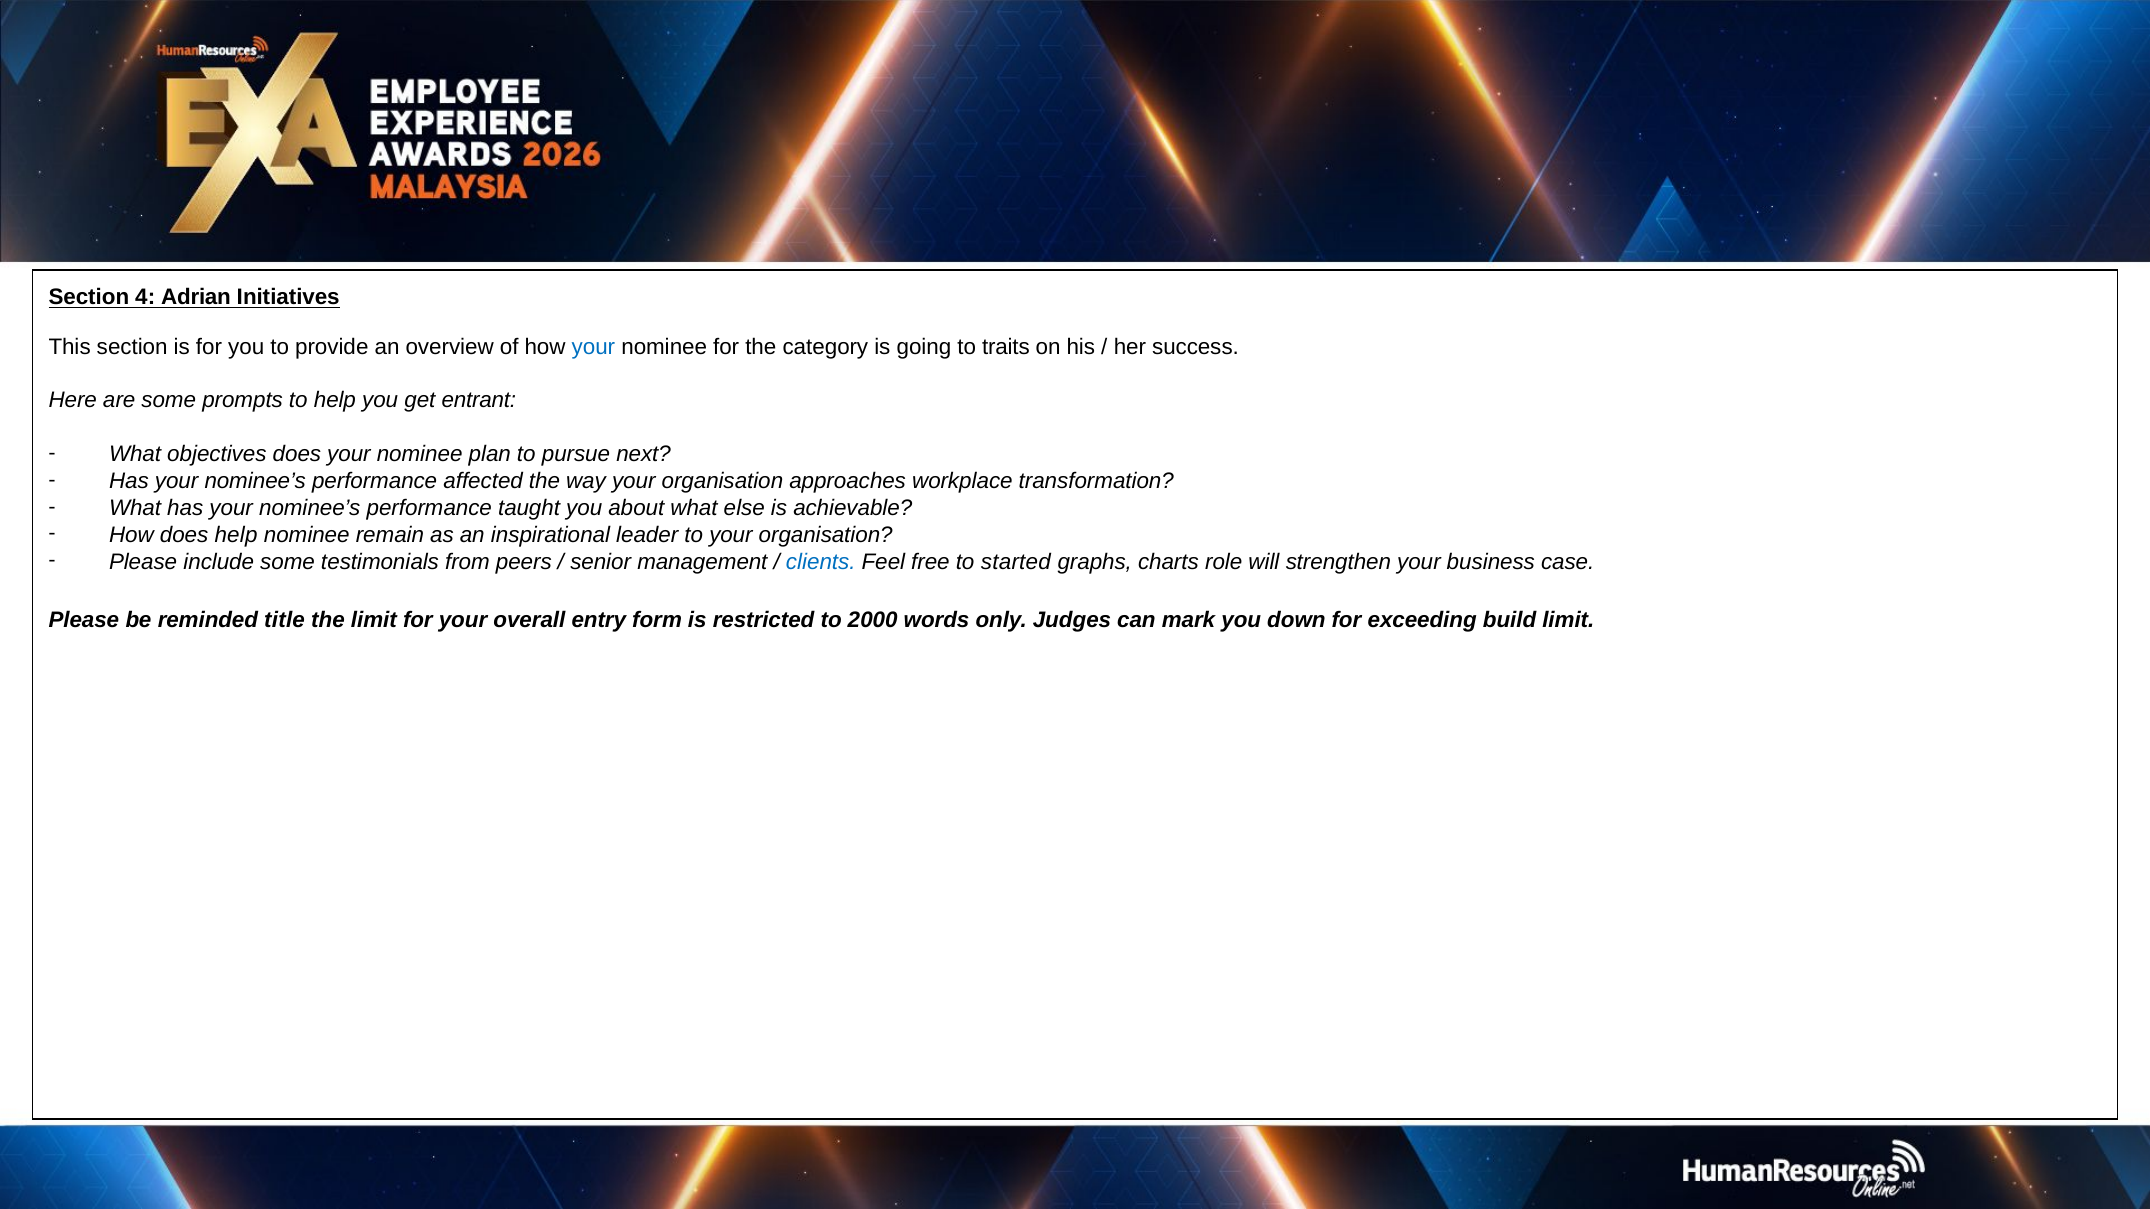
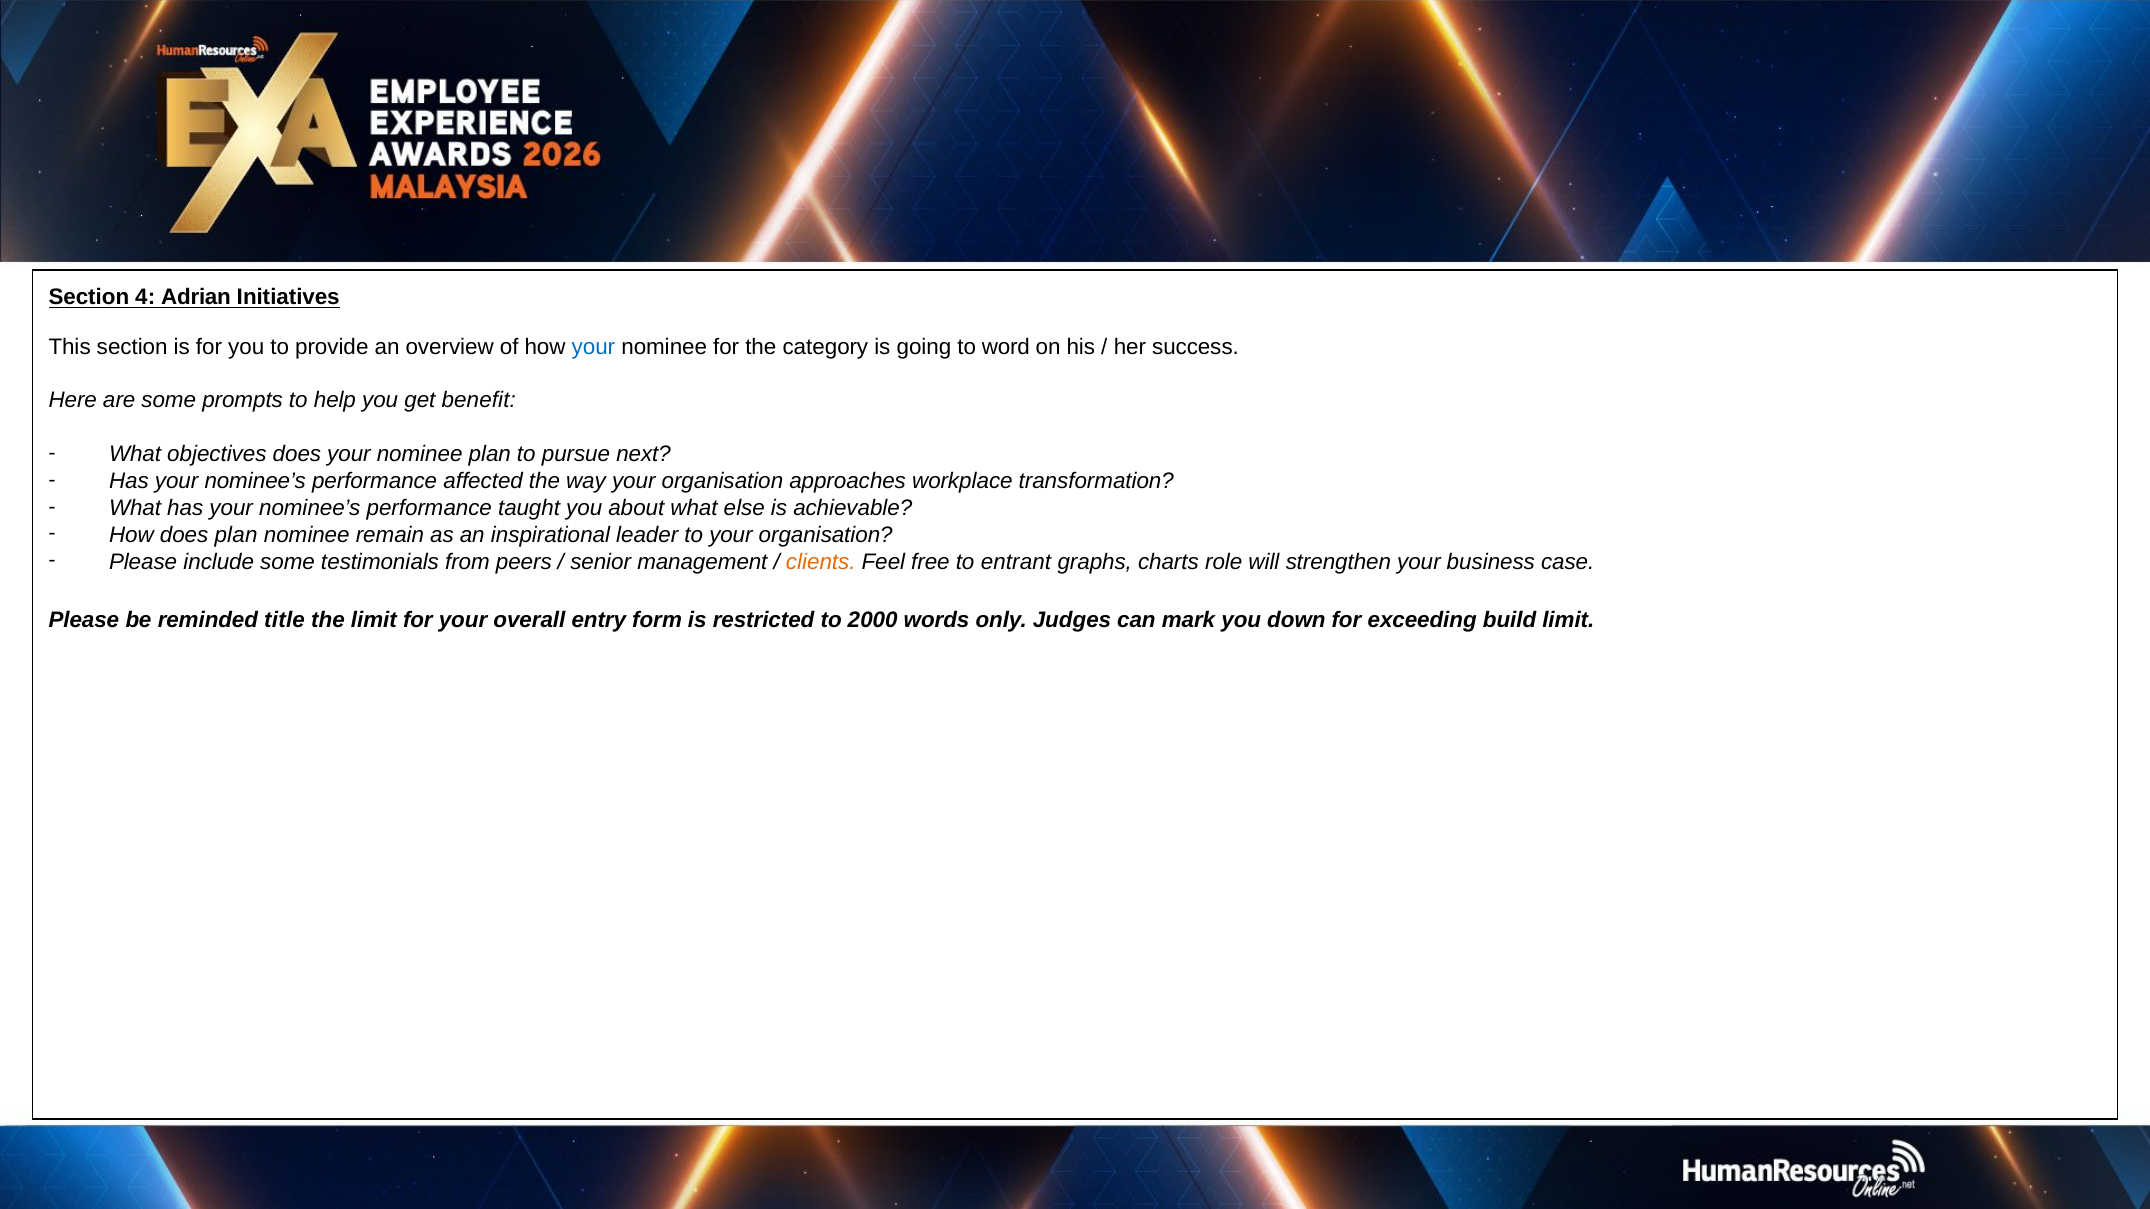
traits: traits -> word
entrant: entrant -> benefit
does help: help -> plan
clients colour: blue -> orange
started: started -> entrant
